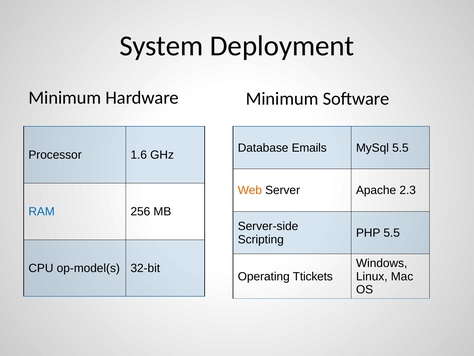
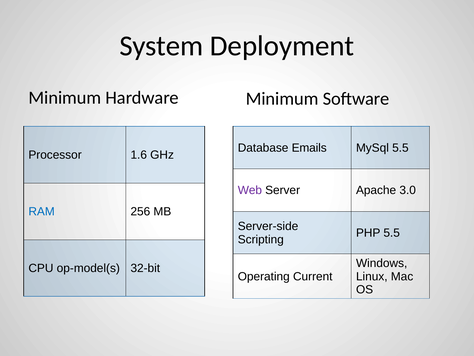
Web colour: orange -> purple
2.3: 2.3 -> 3.0
Ttickets: Ttickets -> Current
